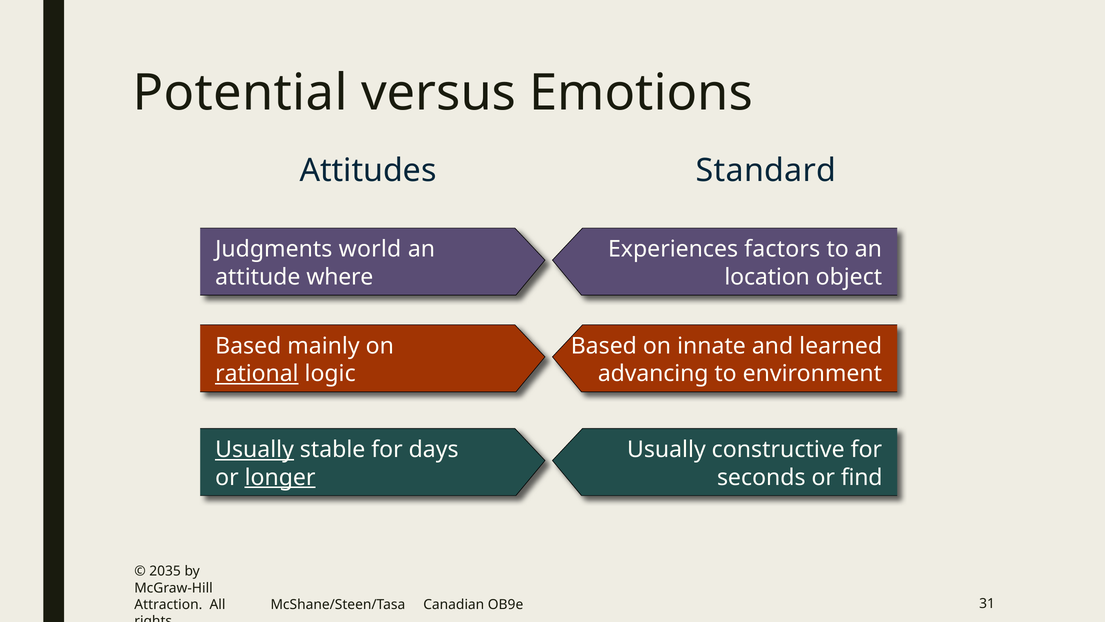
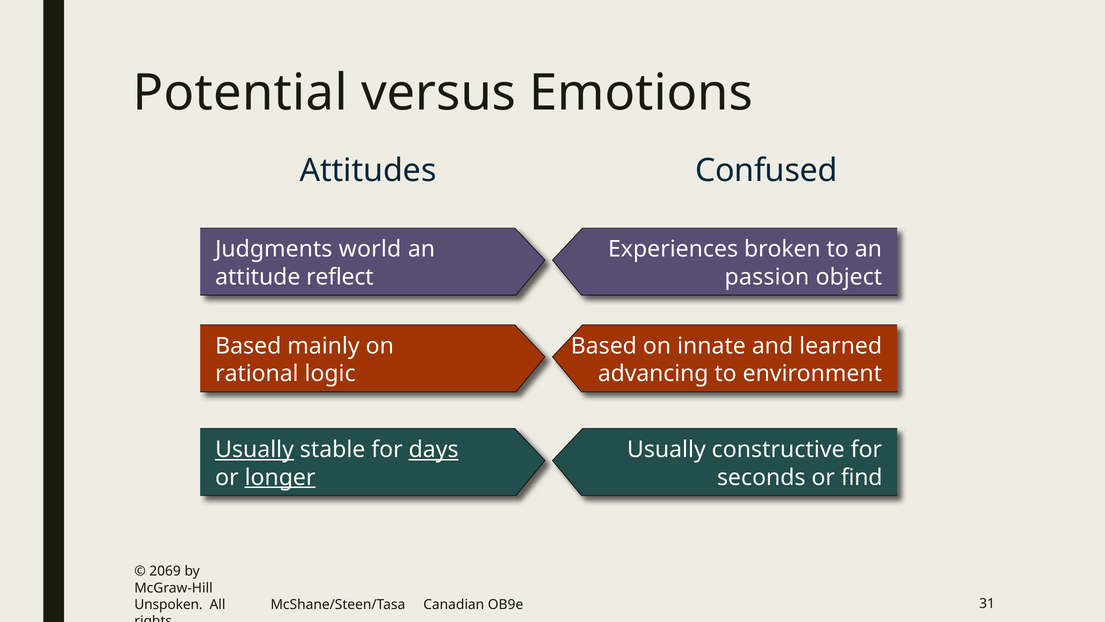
Standard: Standard -> Confused
factors: factors -> broken
where: where -> reflect
location: location -> passion
rational underline: present -> none
days underline: none -> present
2035: 2035 -> 2069
Attraction: Attraction -> Unspoken
